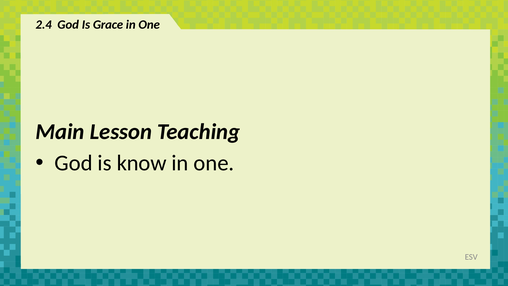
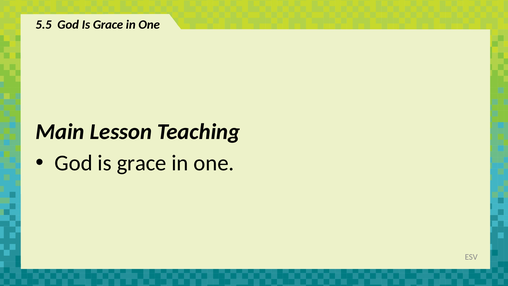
2.4: 2.4 -> 5.5
know at (142, 164): know -> grace
